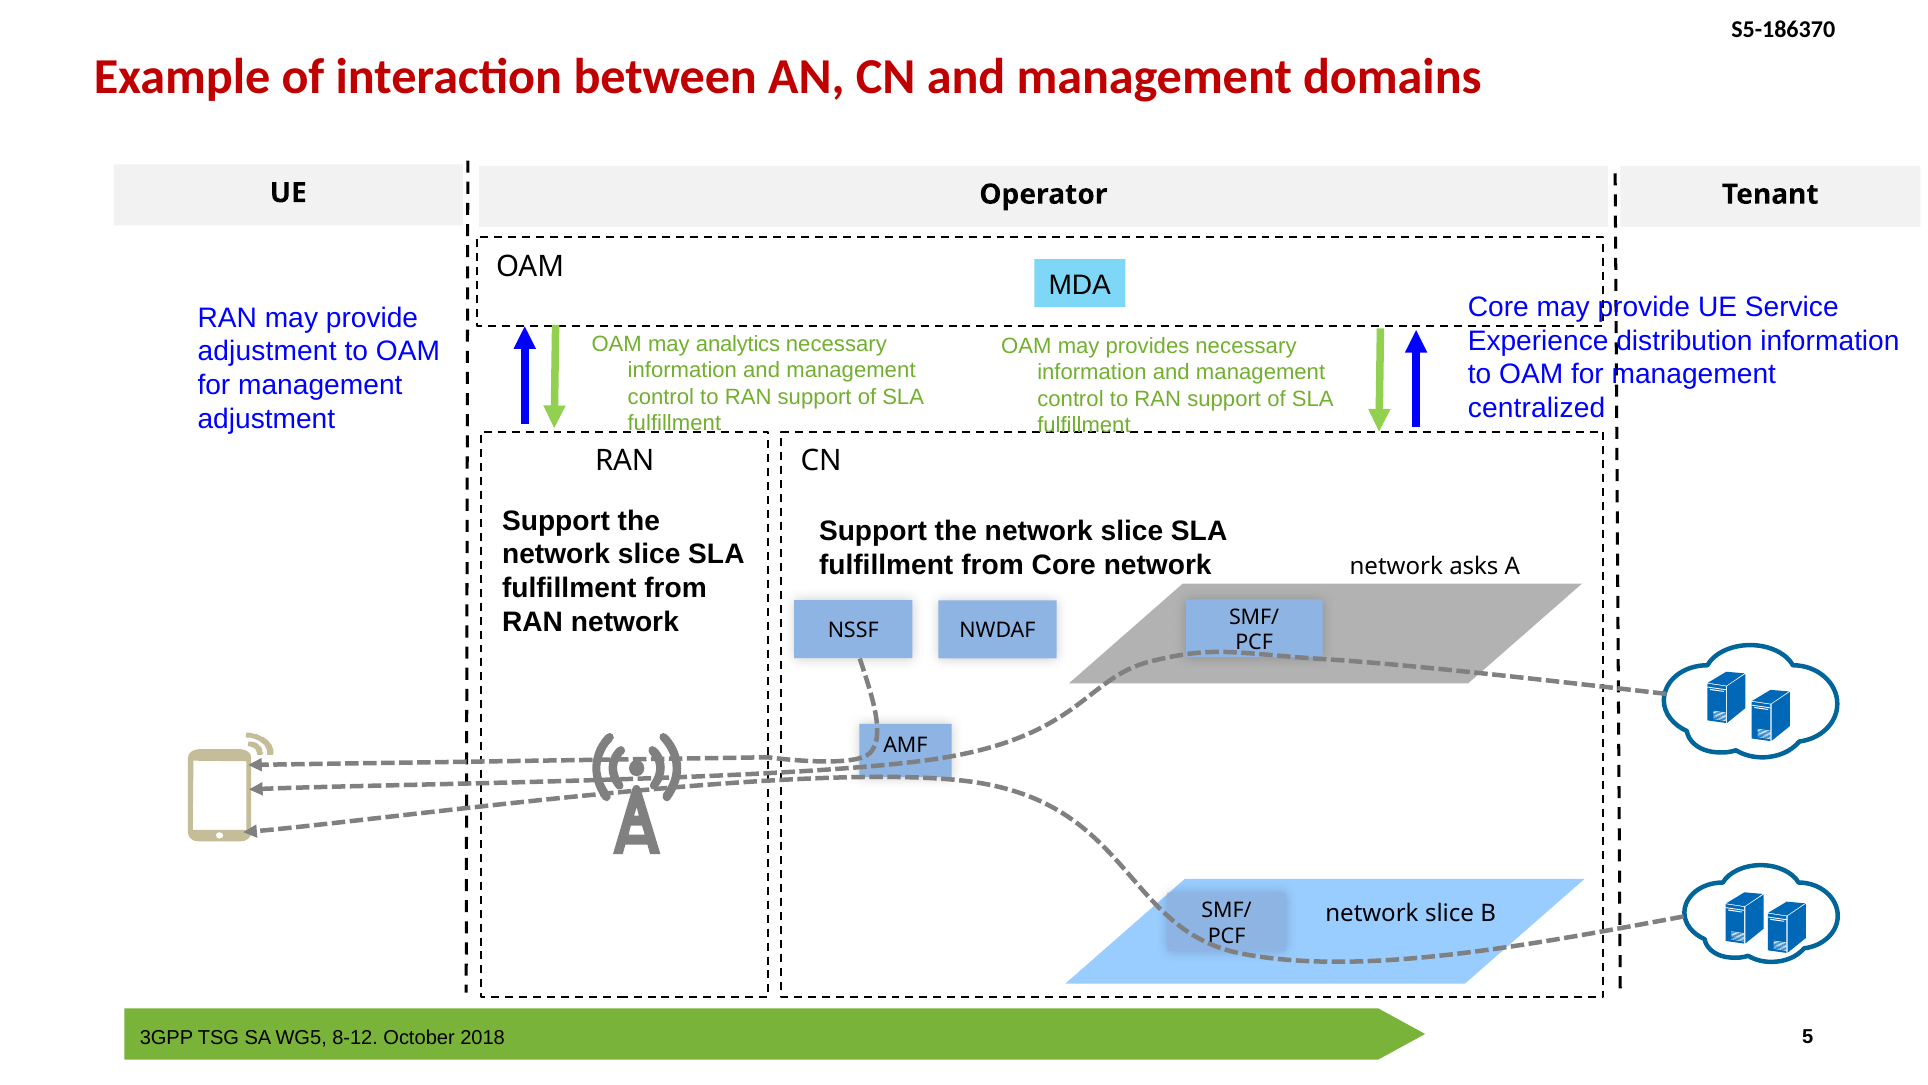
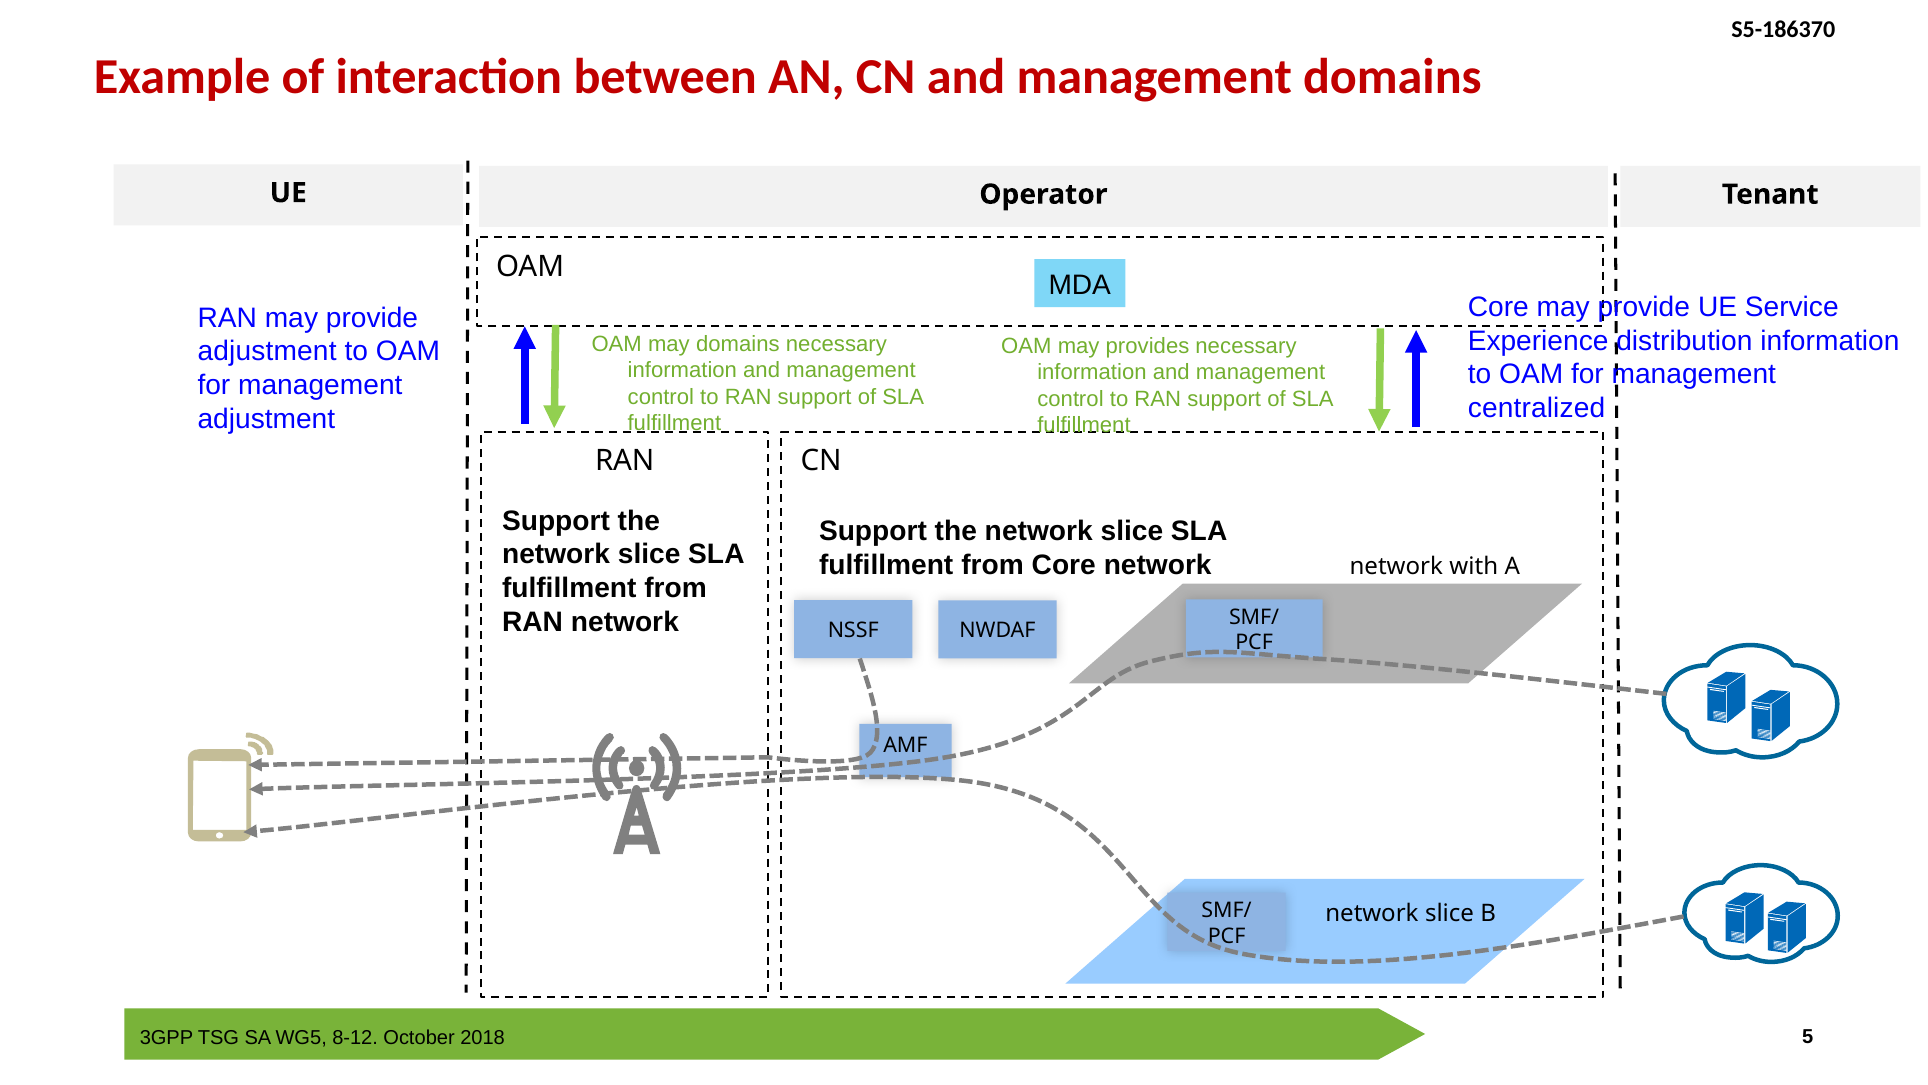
may analytics: analytics -> domains
asks: asks -> with
